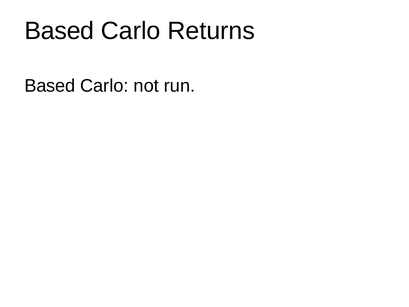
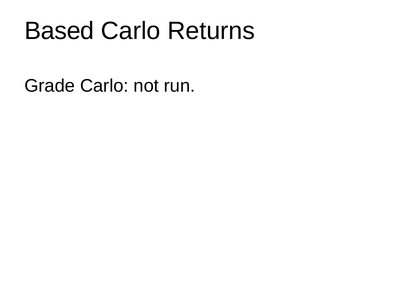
Based at (50, 86): Based -> Grade
